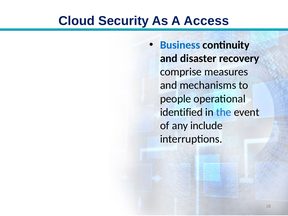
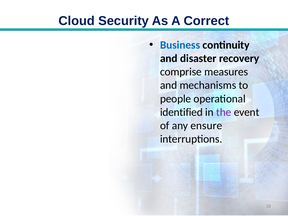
Access: Access -> Correct
the colour: blue -> purple
include: include -> ensure
